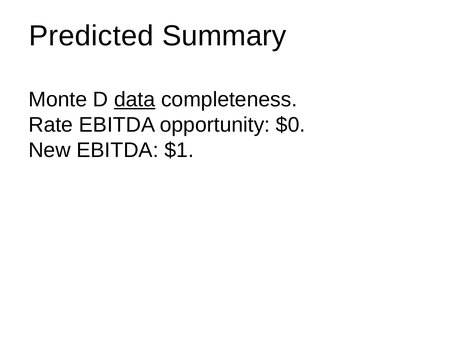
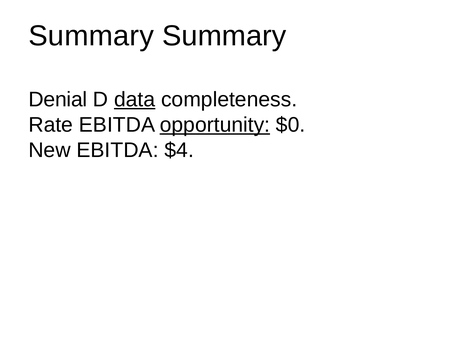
Predicted at (91, 36): Predicted -> Summary
Monte: Monte -> Denial
opportunity underline: none -> present
$1: $1 -> $4
